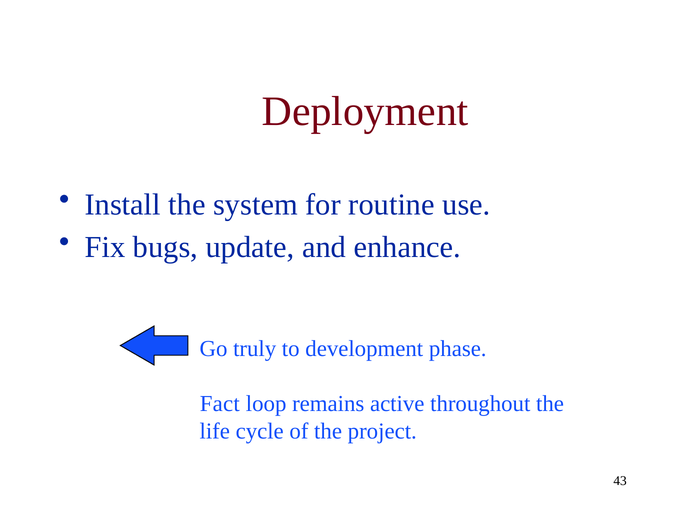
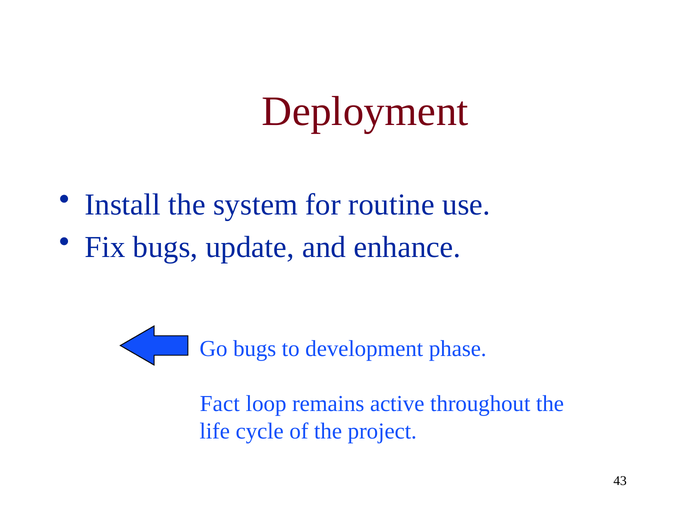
Go truly: truly -> bugs
